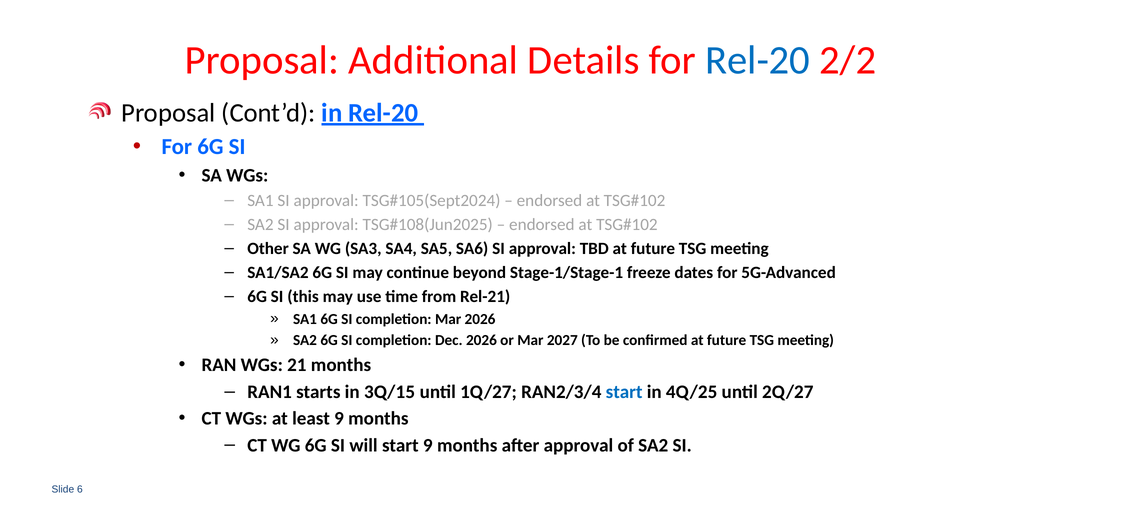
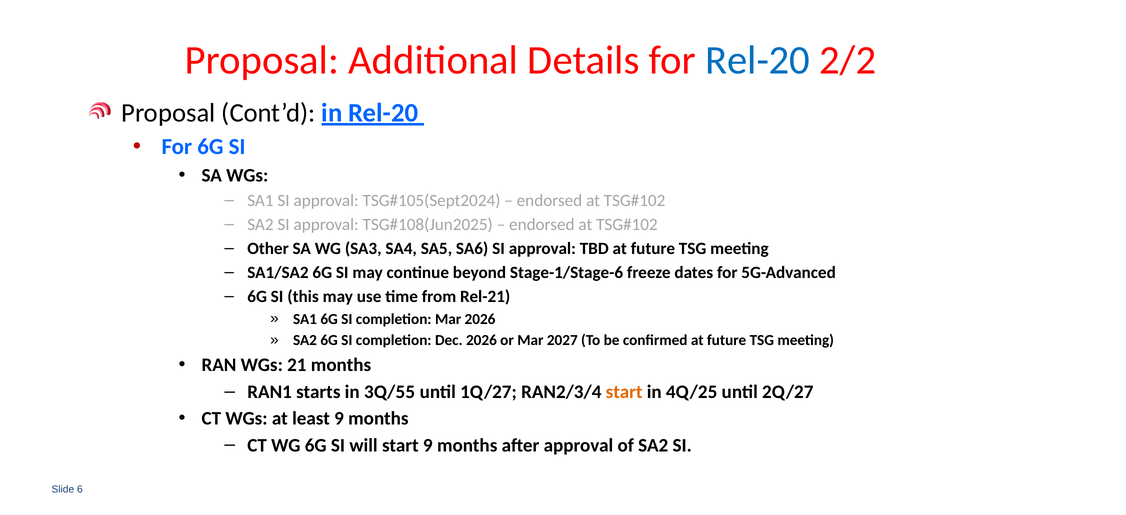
Stage-1/Stage-1: Stage-1/Stage-1 -> Stage-1/Stage-6
3Q/15: 3Q/15 -> 3Q/55
start at (624, 392) colour: blue -> orange
